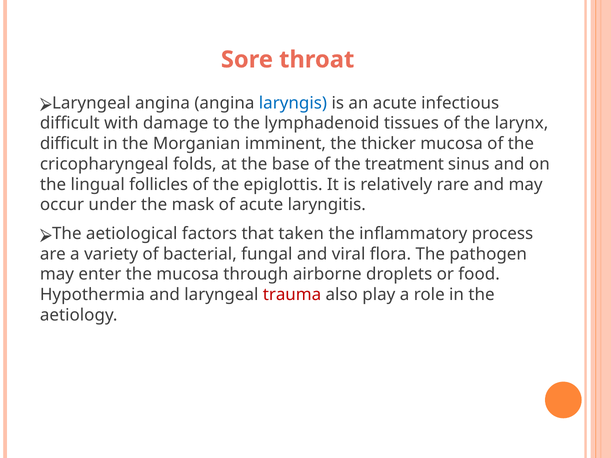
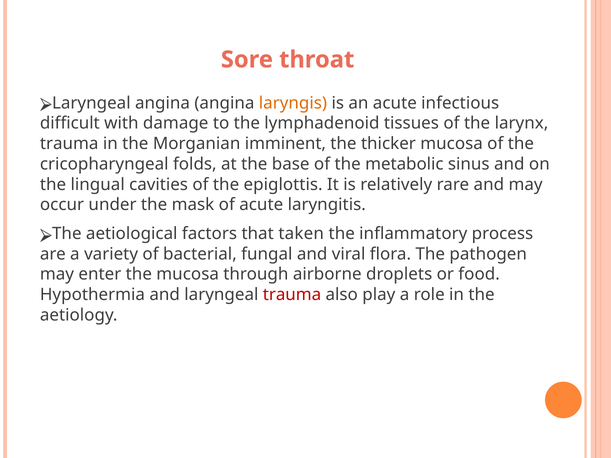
laryngis colour: blue -> orange
difficult at (69, 144): difficult -> trauma
treatment: treatment -> metabolic
follicles: follicles -> cavities
